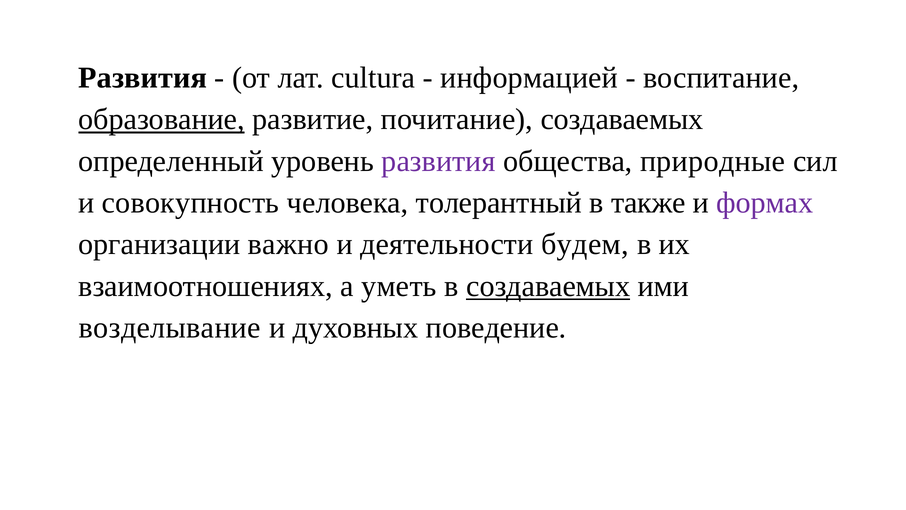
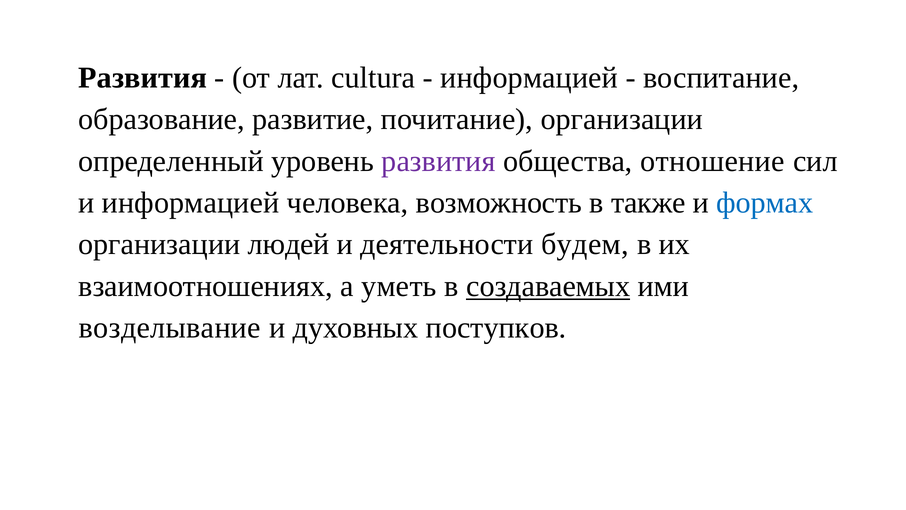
образование underline: present -> none
почитание создаваемых: создаваемых -> организации
природные: природные -> отношение
и совокупность: совокупность -> информацией
толерантный: толерантный -> возможность
формах colour: purple -> blue
важно: важно -> людей
поведение: поведение -> поступков
